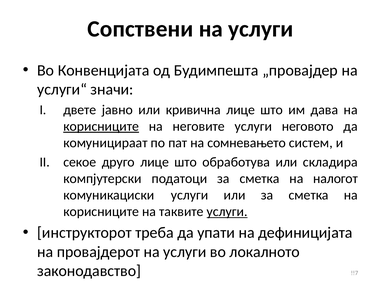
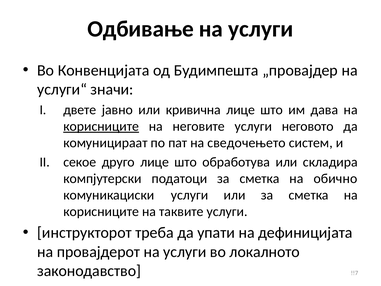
Сопствени: Сопствени -> Одбивање
сомневањето: сомневањето -> сведочењето
налогот: налогот -> обично
услуги at (227, 211) underline: present -> none
